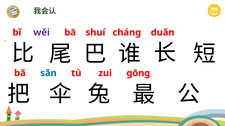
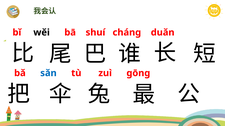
wěi colour: purple -> black
